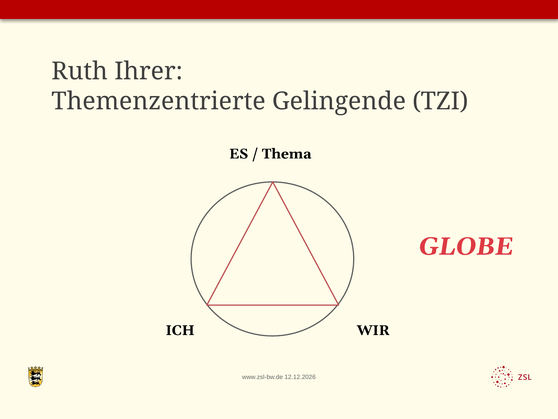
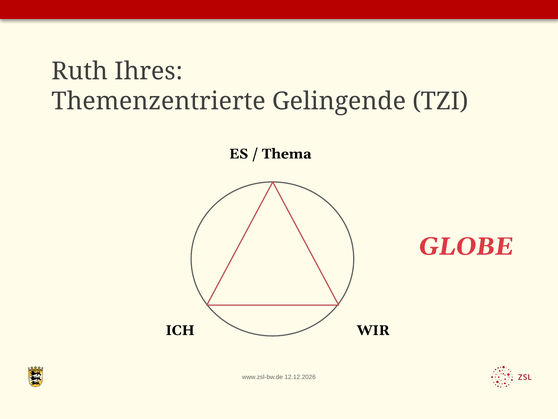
Ihrer: Ihrer -> Ihres
